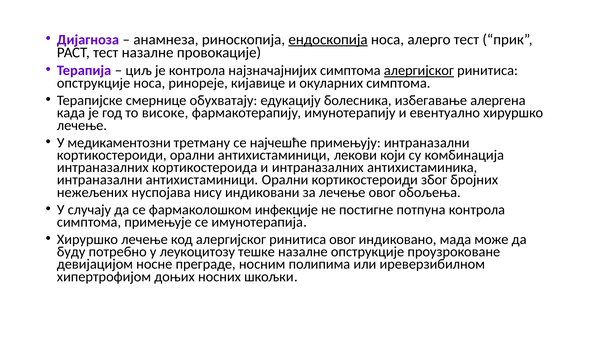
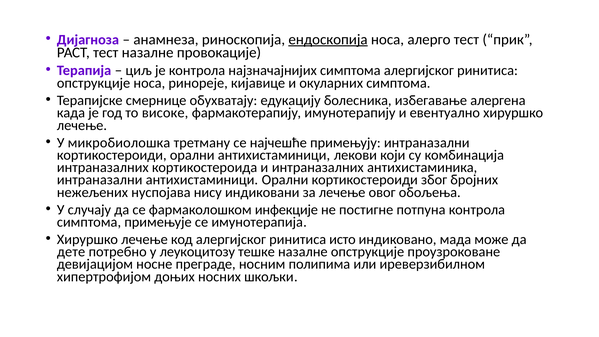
алергијског at (419, 71) underline: present -> none
медикаментозни: медикаментозни -> микробиолошка
ринитиса овог: овог -> исто
буду: буду -> дете
